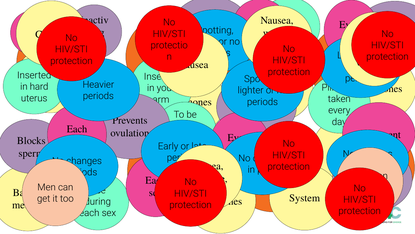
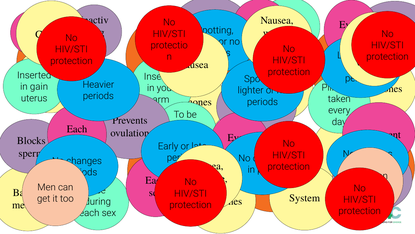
in hard: hard -> gain
